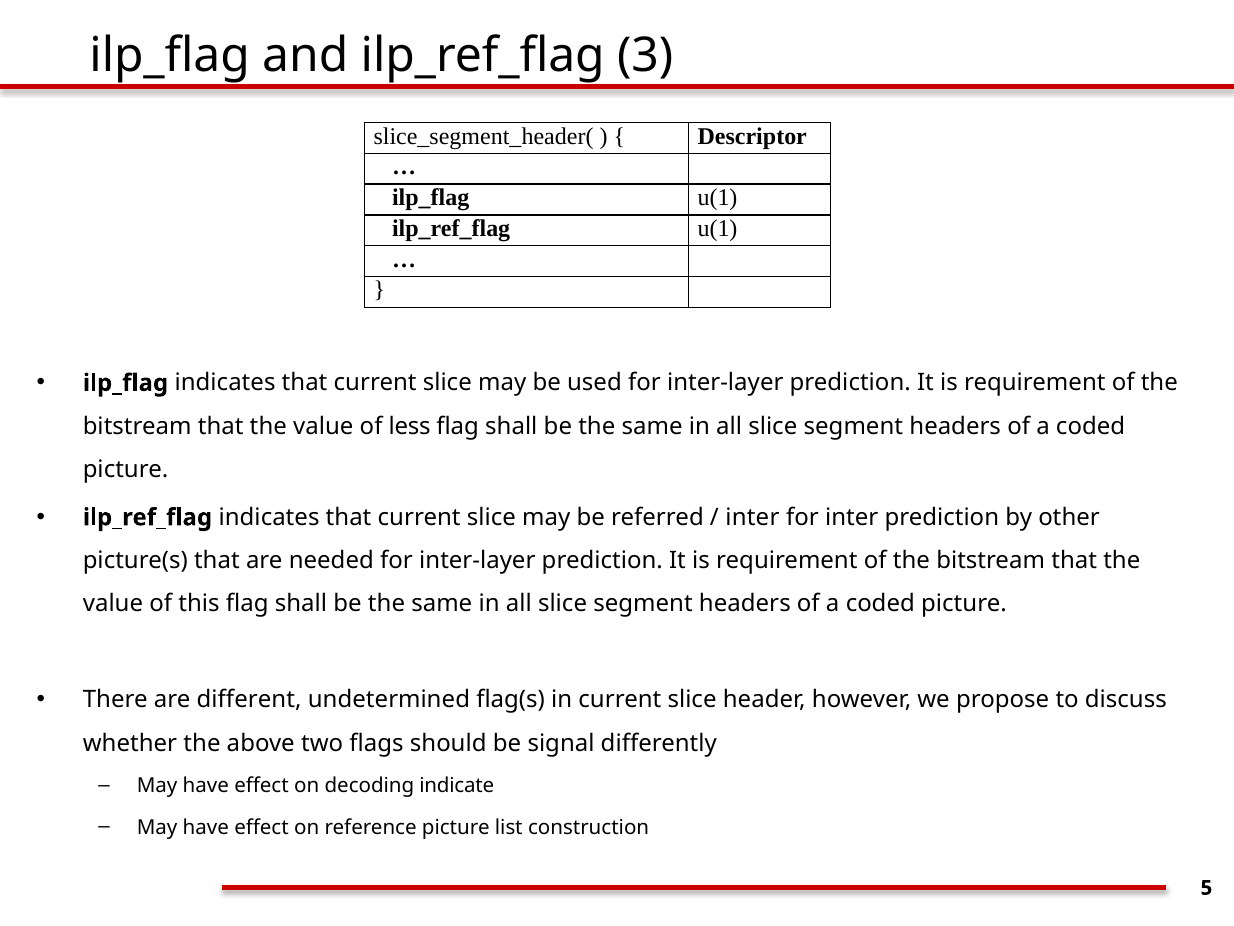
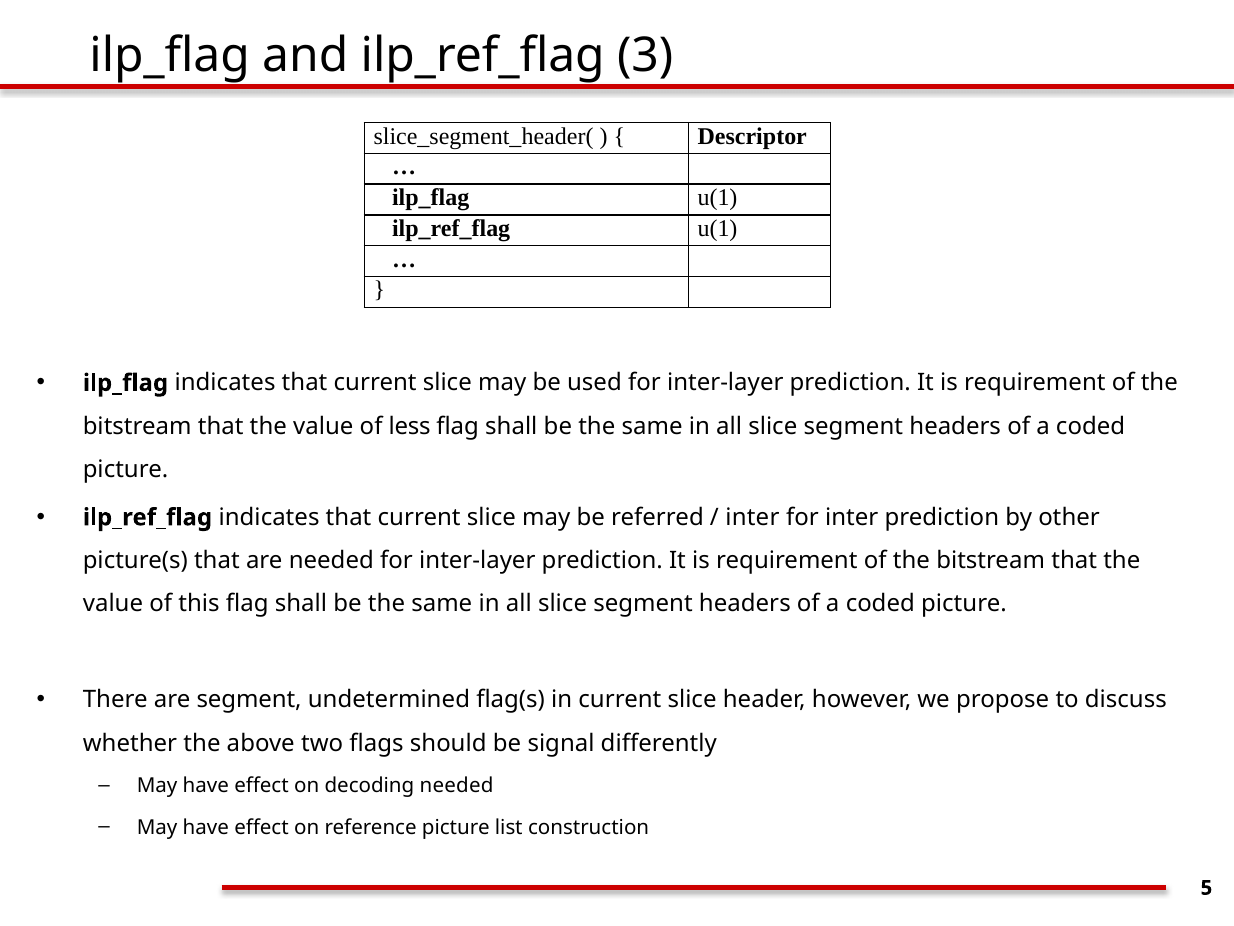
are different: different -> segment
decoding indicate: indicate -> needed
